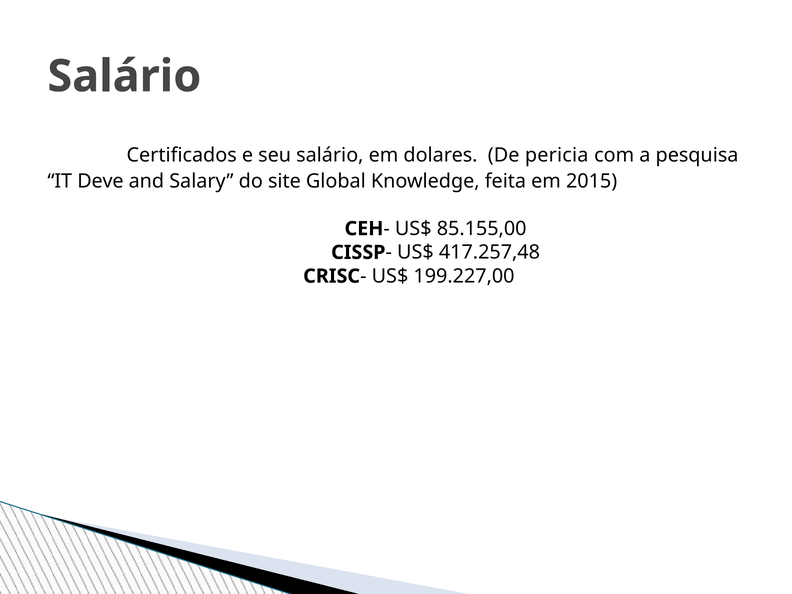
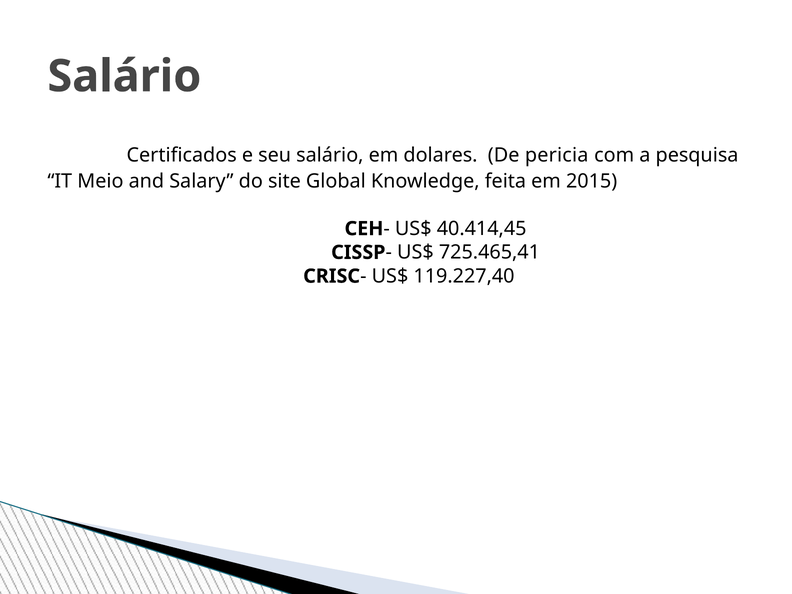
Deve: Deve -> Meio
85.155,00: 85.155,00 -> 40.414,45
417.257,48: 417.257,48 -> 725.465,41
199.227,00: 199.227,00 -> 119.227,40
